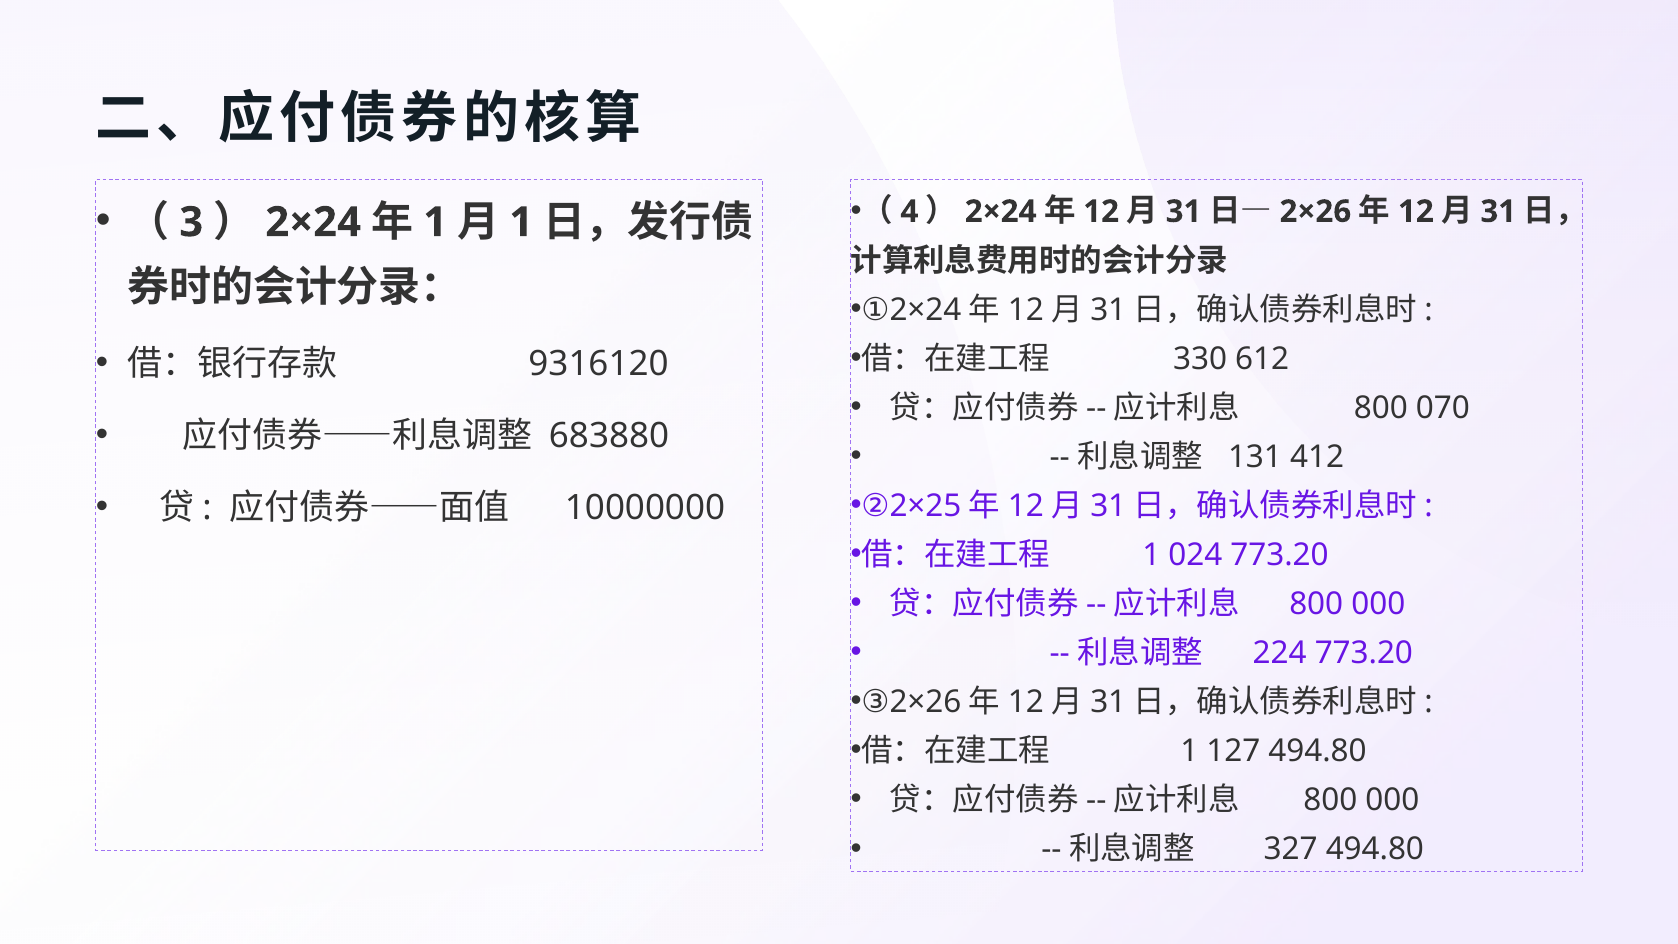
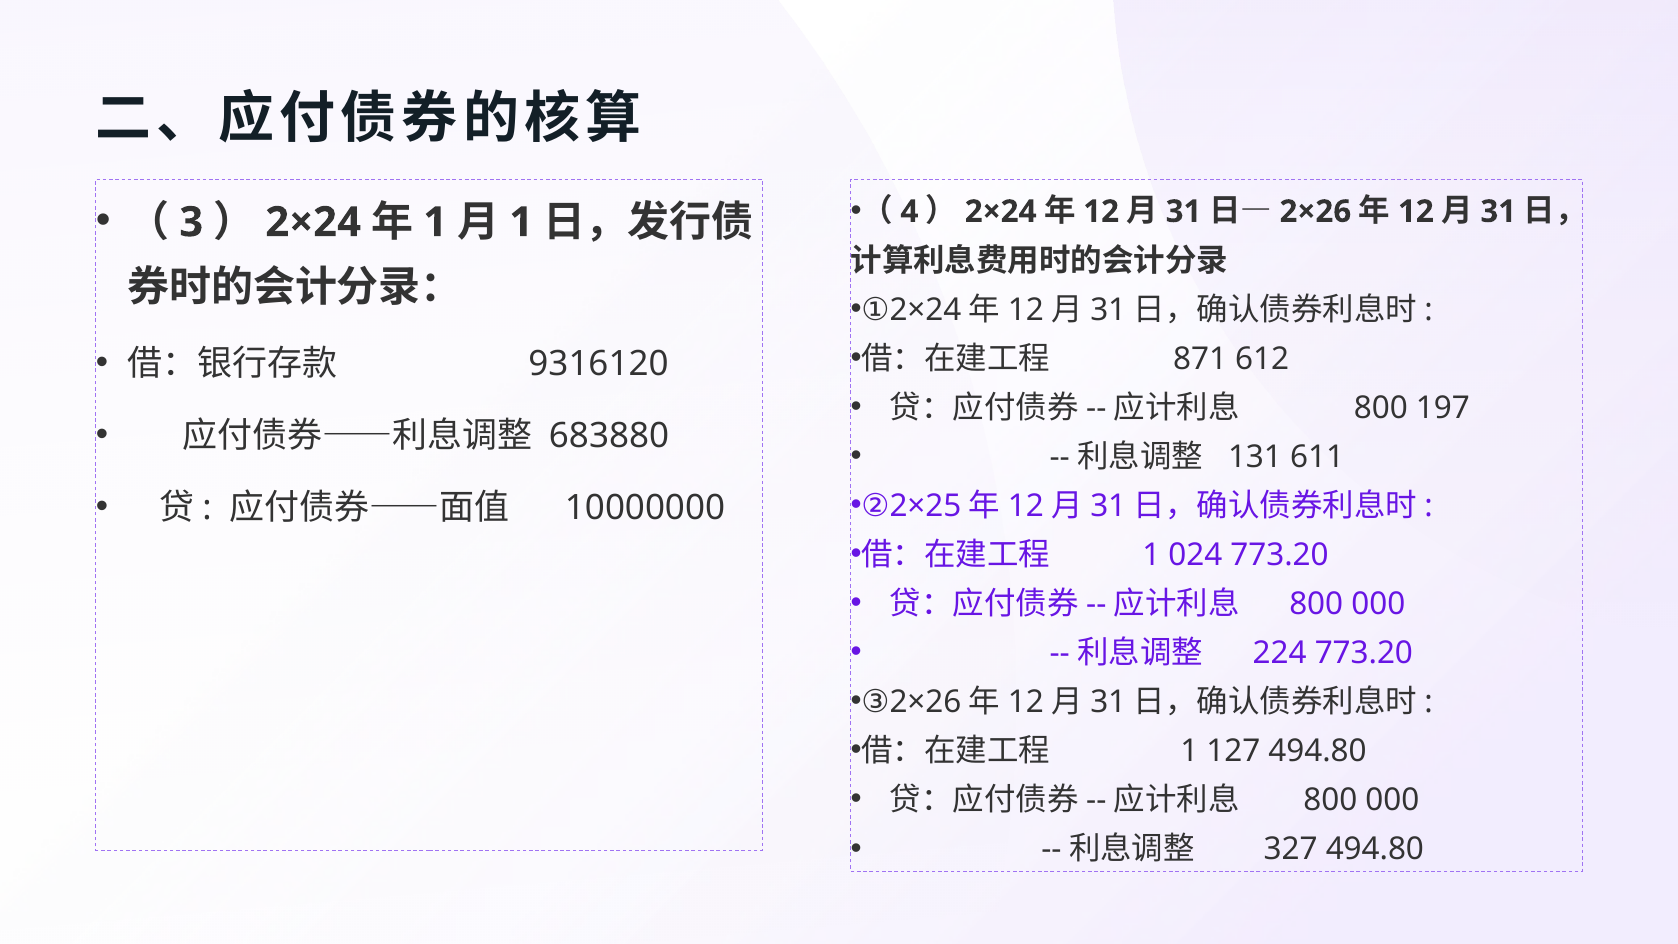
330: 330 -> 871
070: 070 -> 197
412: 412 -> 611
